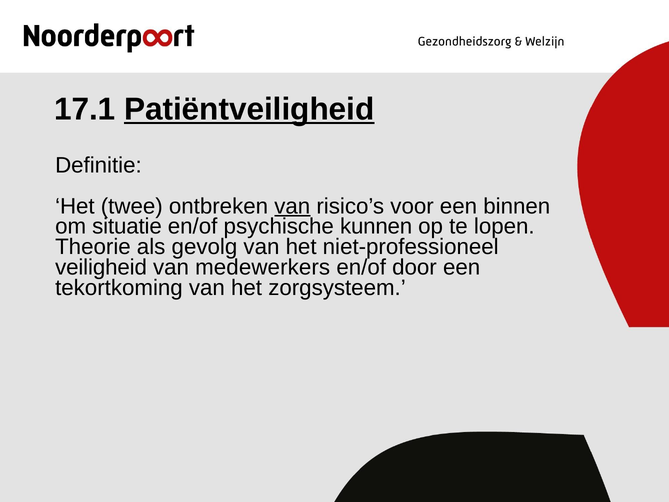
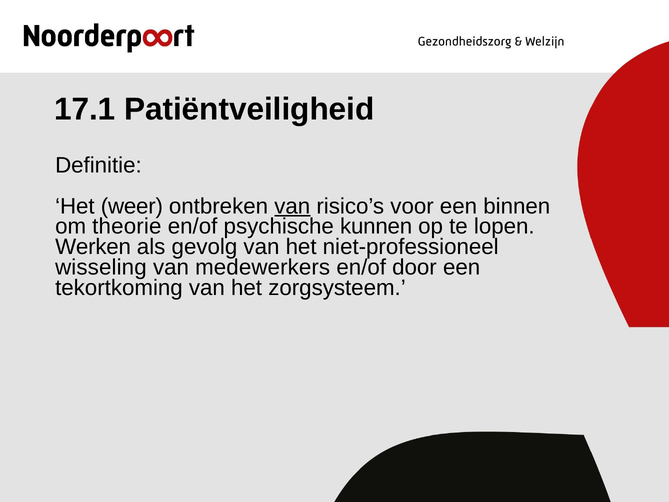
Patiëntveiligheid underline: present -> none
twee: twee -> weer
situatie: situatie -> theorie
Theorie: Theorie -> Werken
veiligheid: veiligheid -> wisseling
